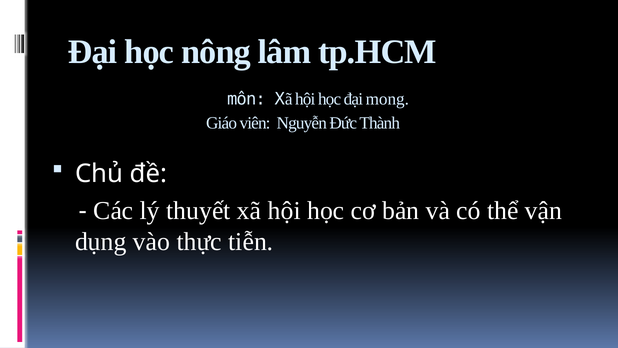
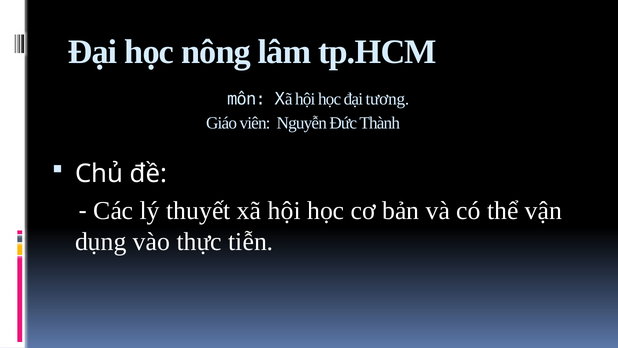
mong: mong -> tương
